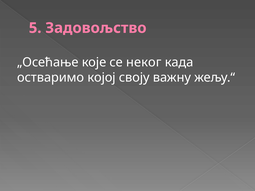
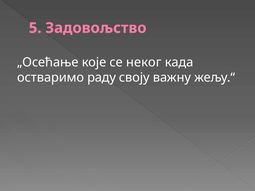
којој: којој -> раду
